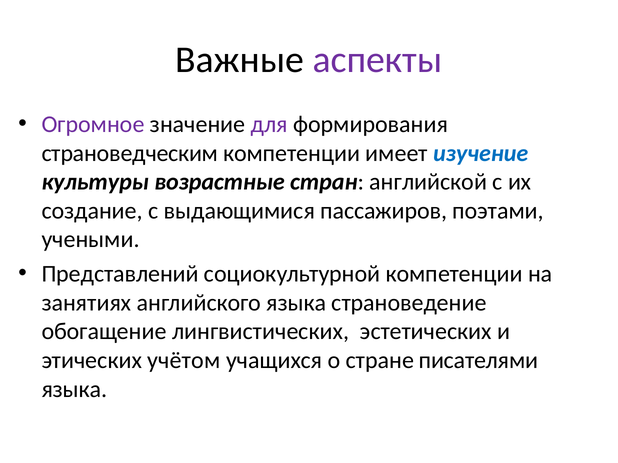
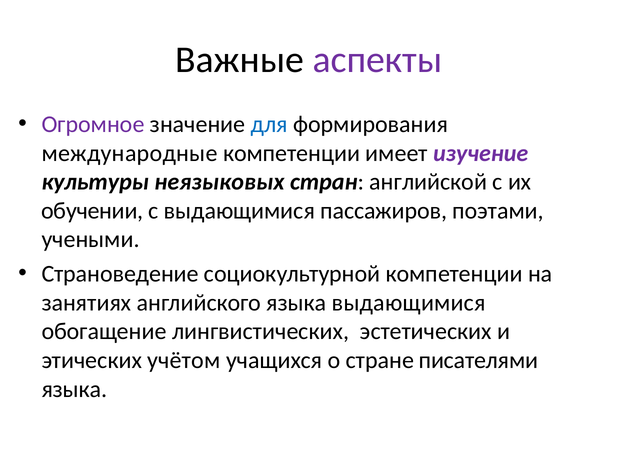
для colour: purple -> blue
страноведческим: страноведческим -> международные
изучение colour: blue -> purple
возрастные: возрастные -> неязыковых
создание: создание -> обучении
Представлений: Представлений -> Страноведение
языка страноведение: страноведение -> выдающимися
